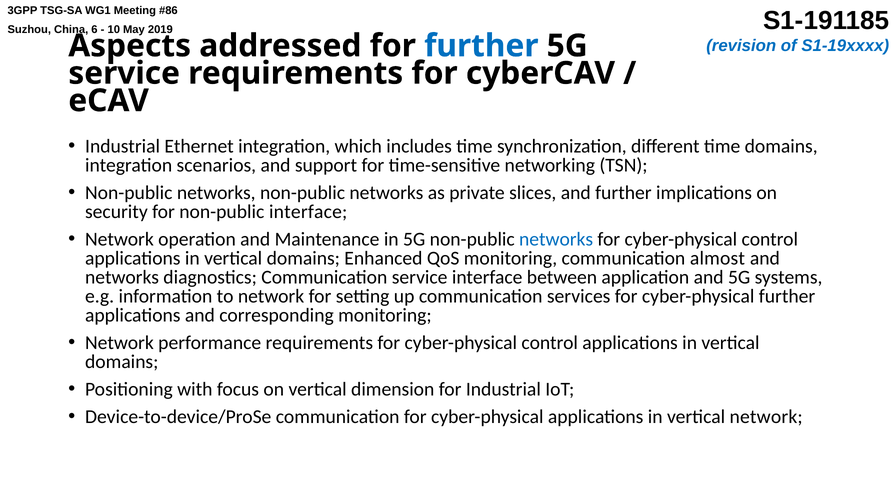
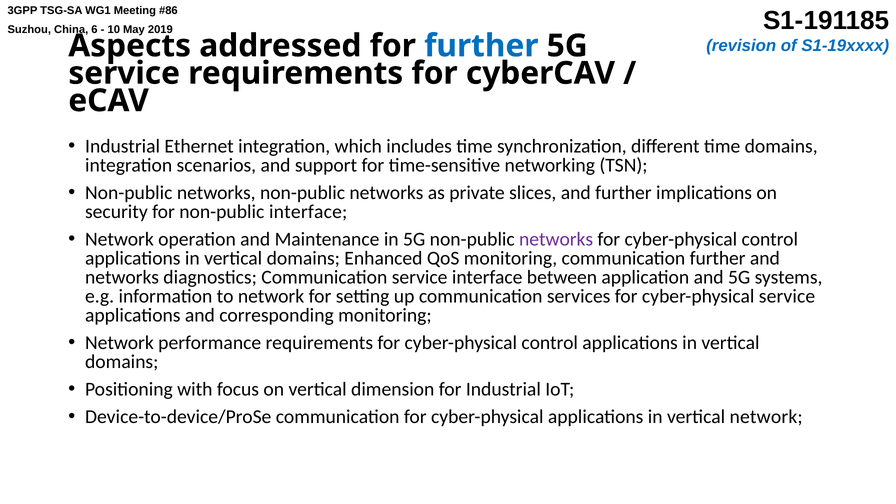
networks at (556, 239) colour: blue -> purple
communication almost: almost -> further
cyber-physical further: further -> service
